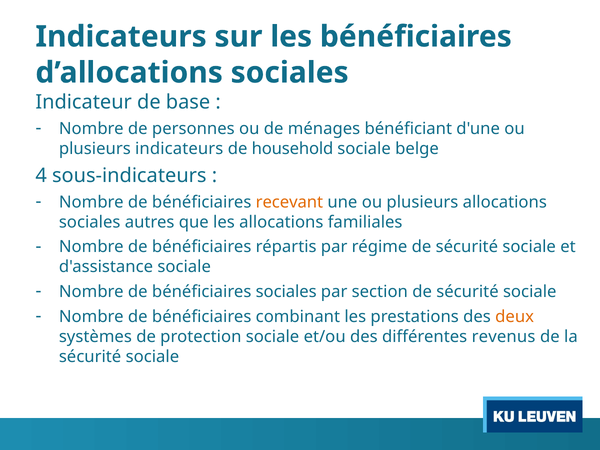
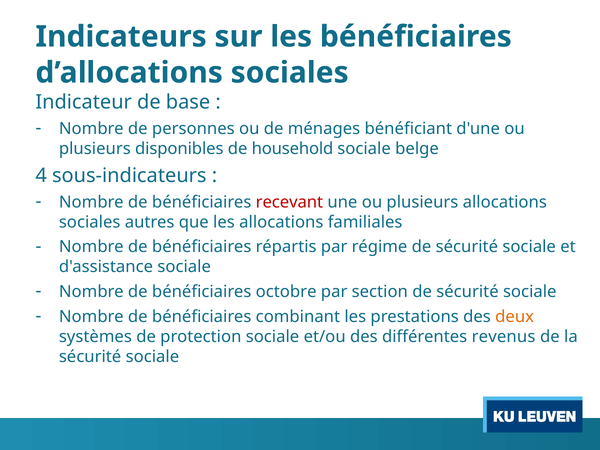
plusieurs indicateurs: indicateurs -> disponibles
recevant colour: orange -> red
bénéficiaires sociales: sociales -> octobre
